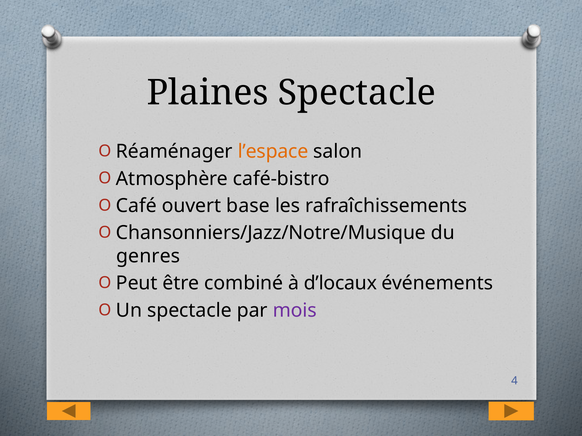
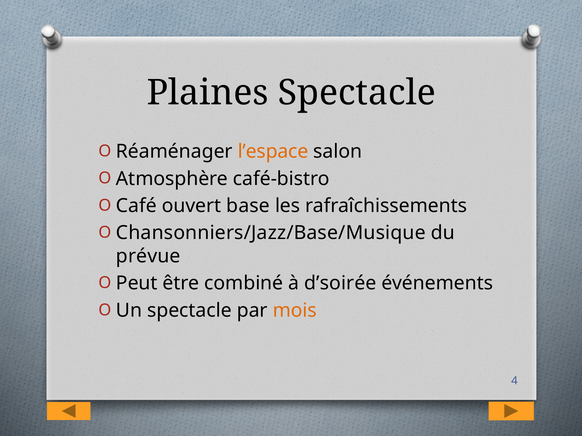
Chansonniers/Jazz/Notre/Musique: Chansonniers/Jazz/Notre/Musique -> Chansonniers/Jazz/Base/Musique
genres: genres -> prévue
d’locaux: d’locaux -> d’soirée
mois colour: purple -> orange
